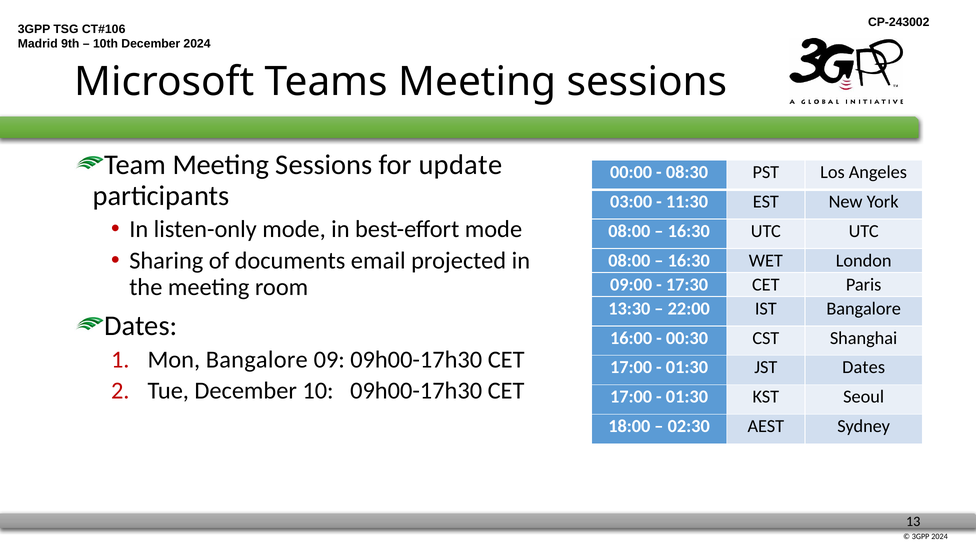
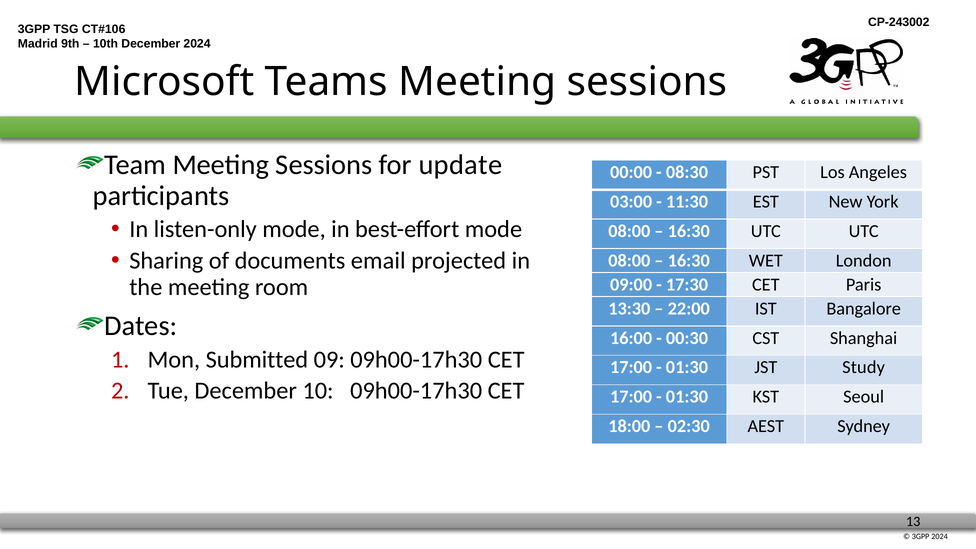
Mon Bangalore: Bangalore -> Submitted
JST Dates: Dates -> Study
